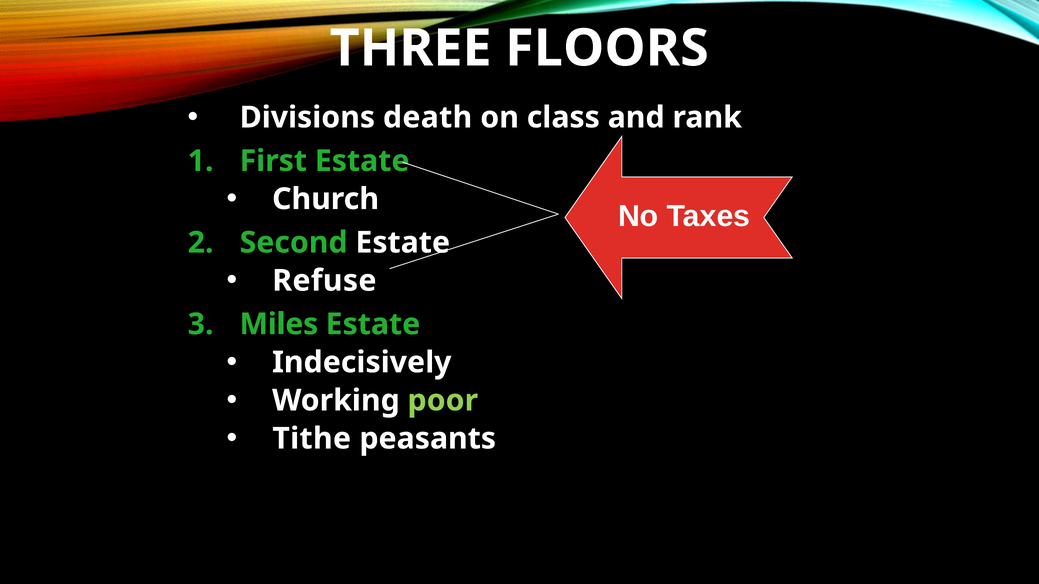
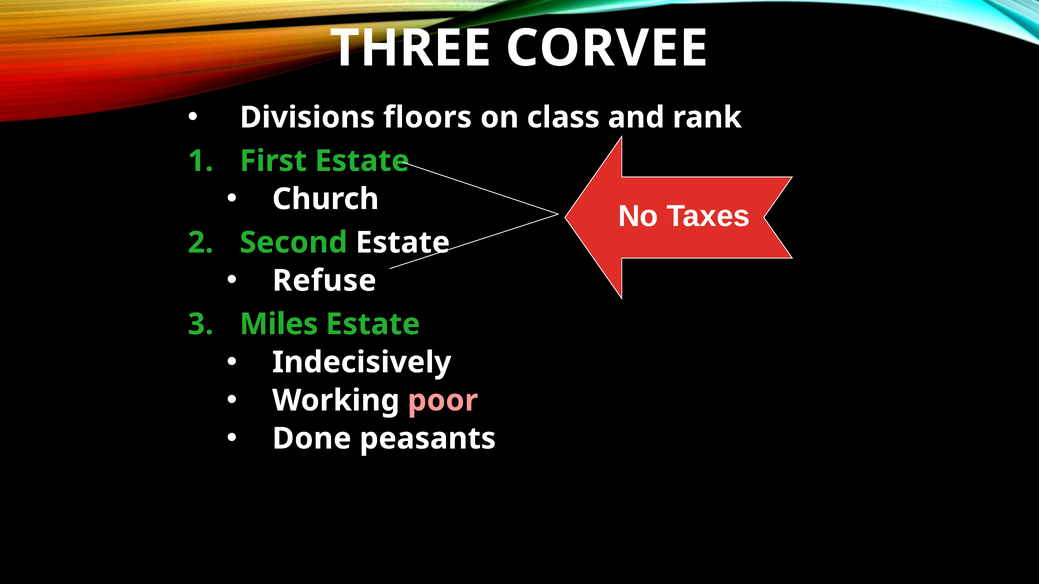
FLOORS: FLOORS -> CORVEE
death: death -> floors
poor colour: light green -> pink
Tithe: Tithe -> Done
